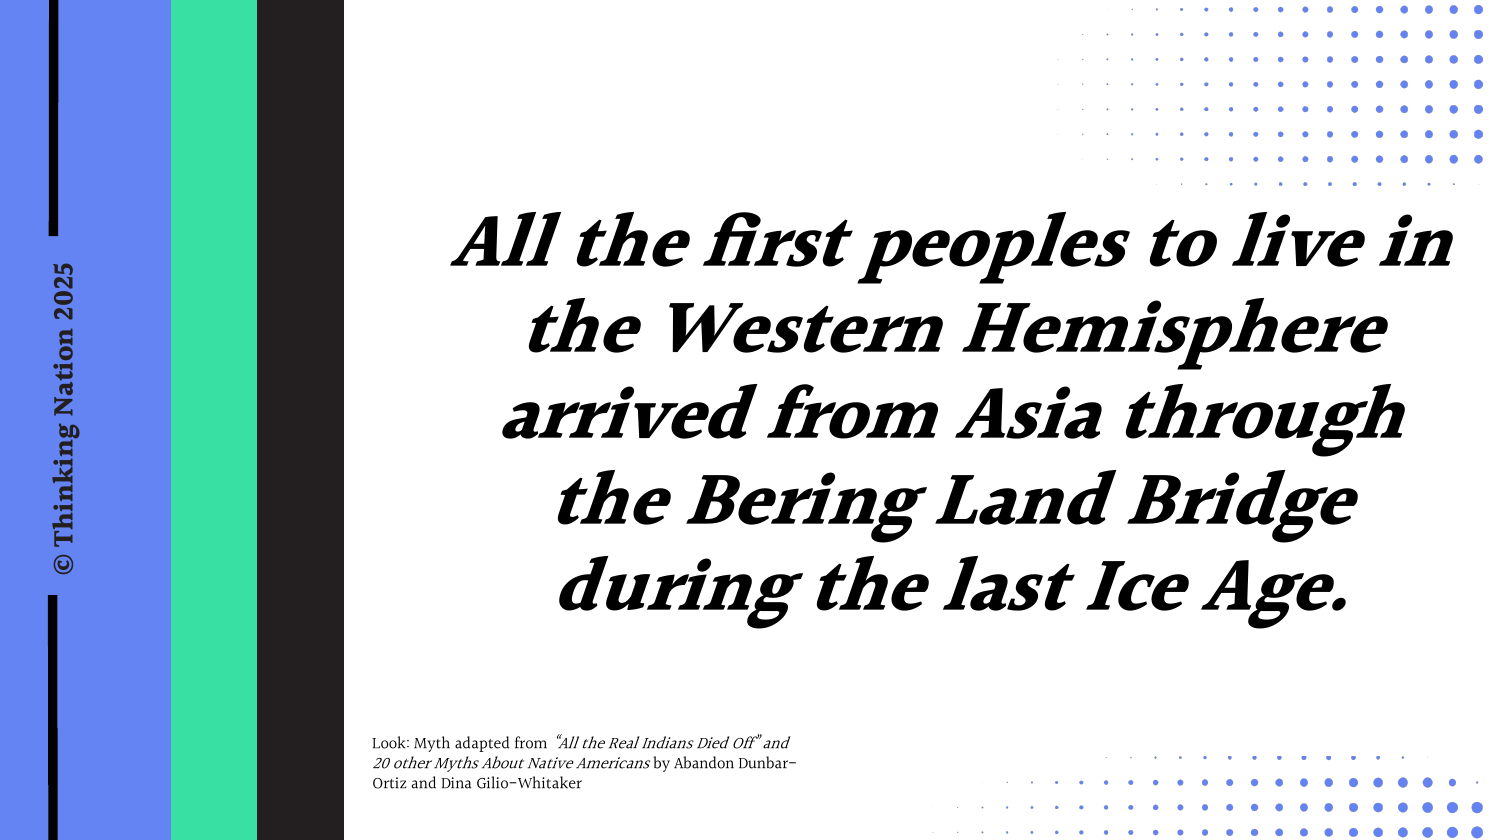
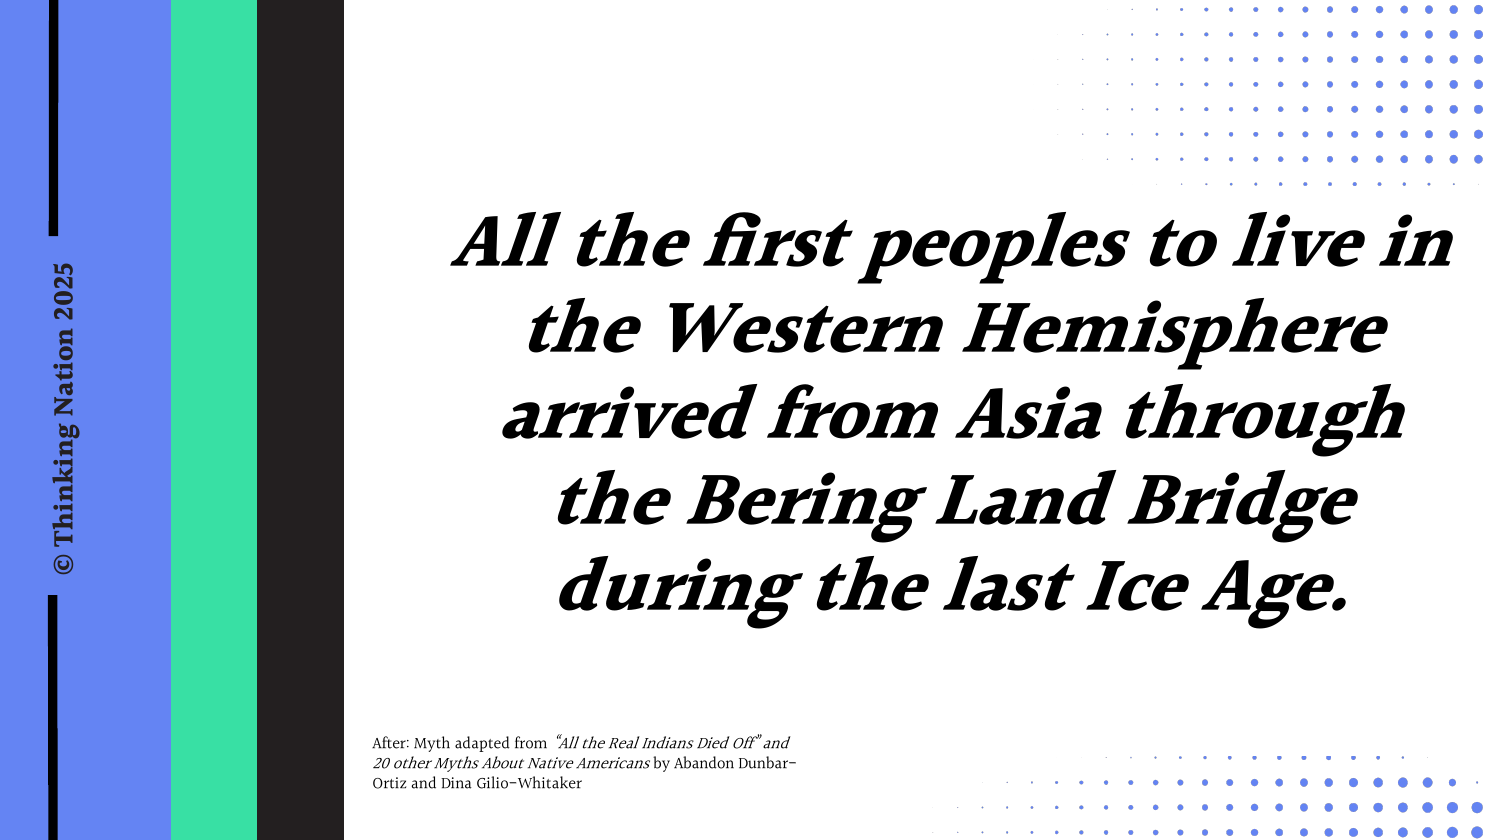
Look: Look -> After
